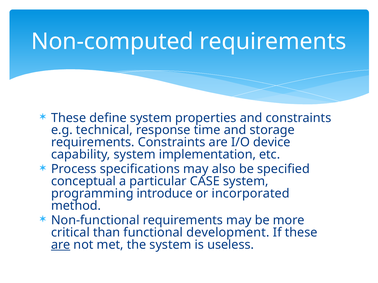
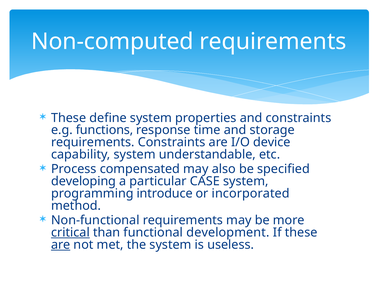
technical: technical -> functions
implementation: implementation -> understandable
specifications: specifications -> compensated
conceptual: conceptual -> developing
critical underline: none -> present
